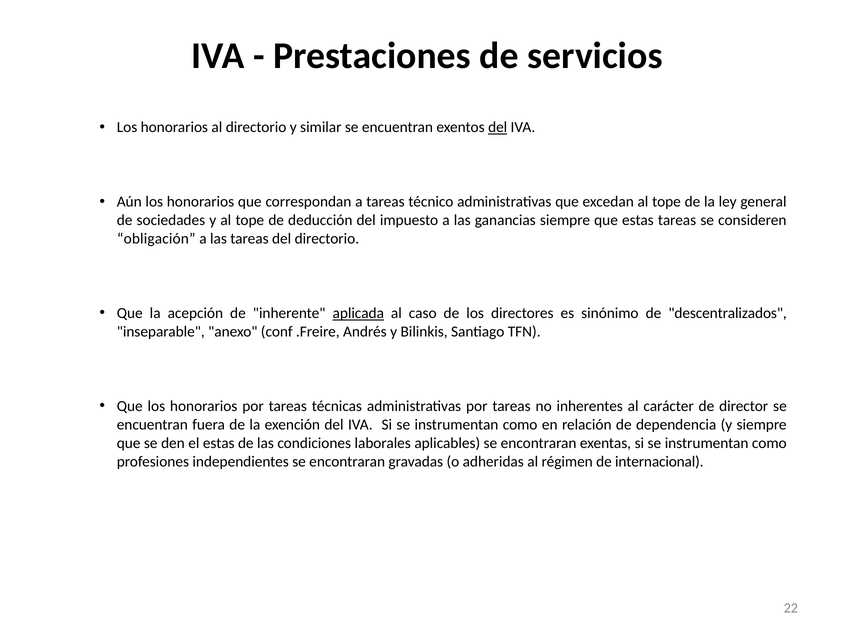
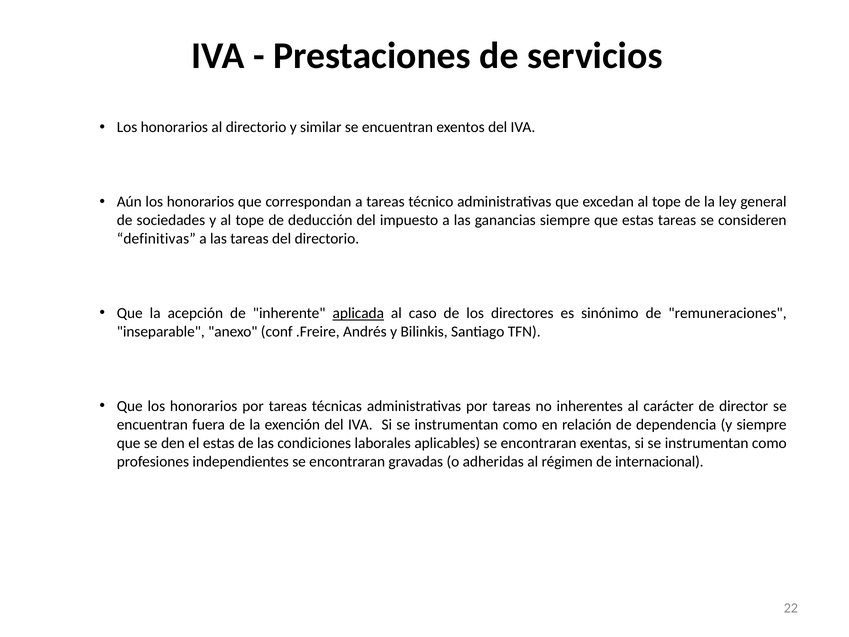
del at (498, 127) underline: present -> none
obligación: obligación -> definitivas
descentralizados: descentralizados -> remuneraciones
